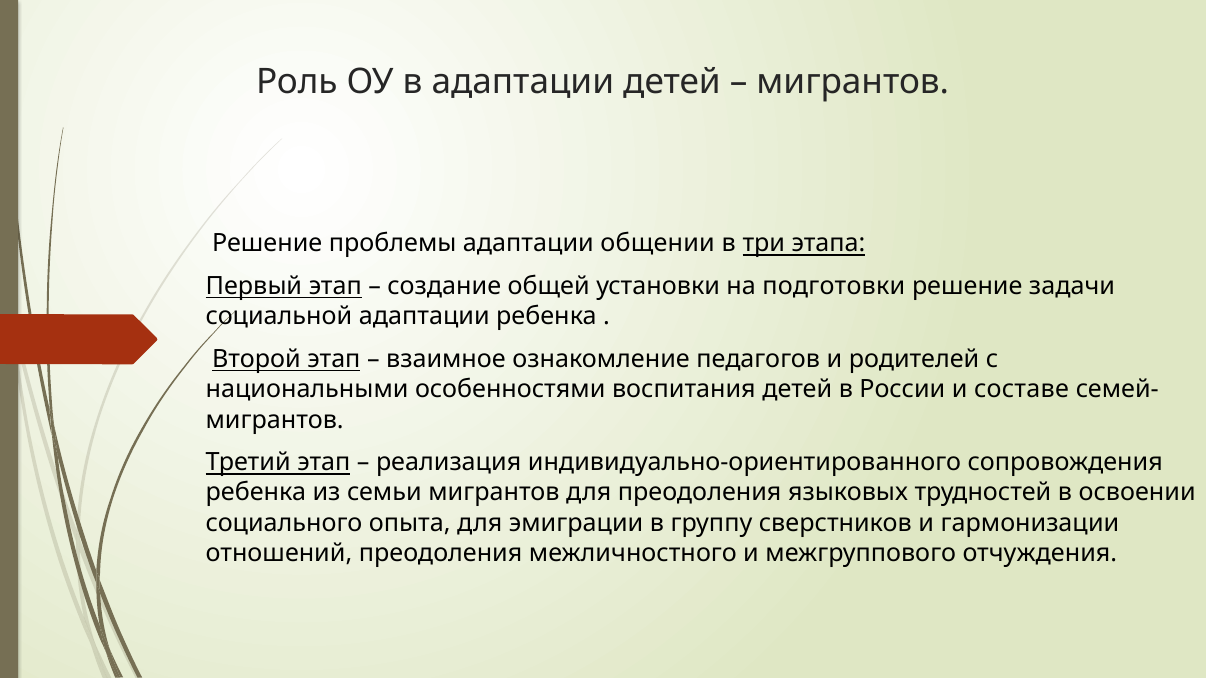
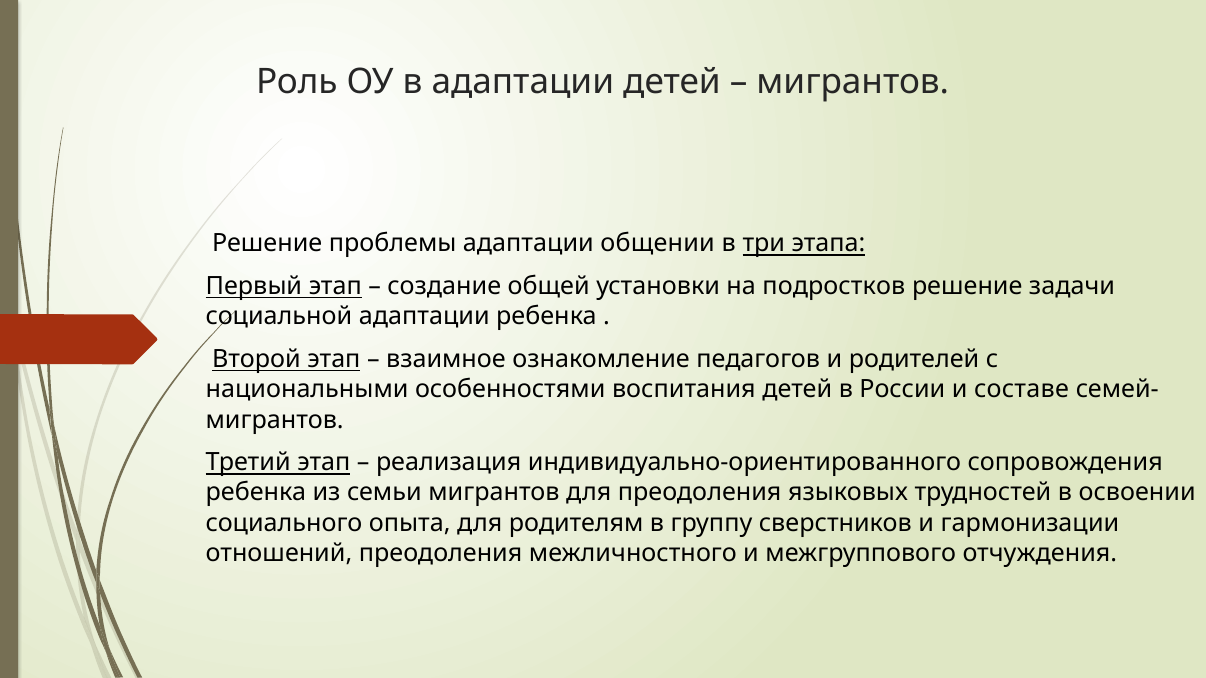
подготовки: подготовки -> подростков
эмиграции: эмиграции -> родителям
